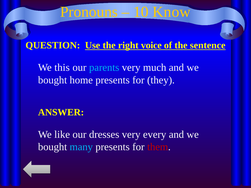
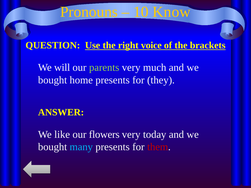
sentence: sentence -> brackets
this: this -> will
parents colour: light blue -> light green
dresses: dresses -> flowers
every: every -> today
